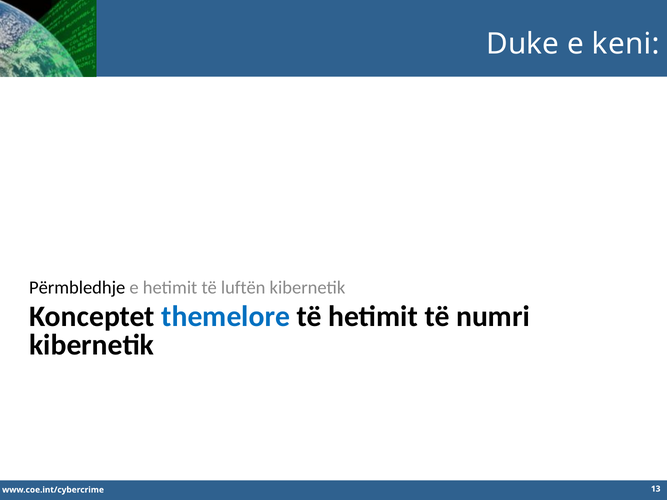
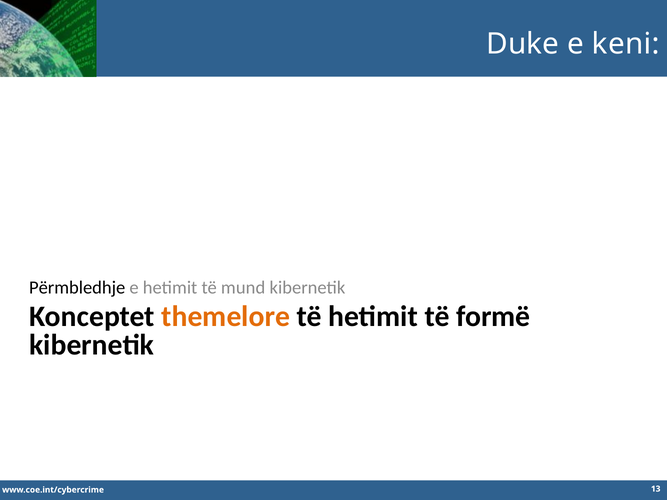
luftën: luftën -> mund
themelore colour: blue -> orange
numri: numri -> formë
